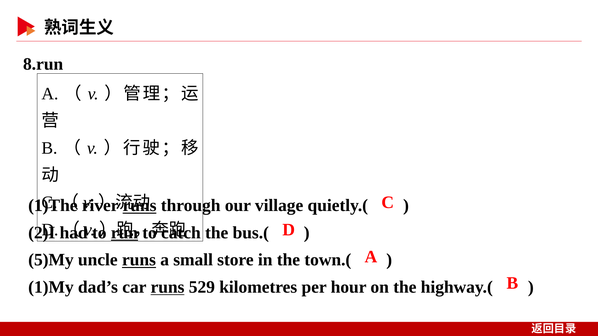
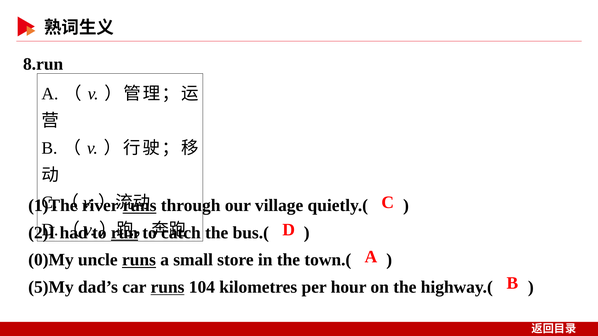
5)My: 5)My -> 0)My
1)My: 1)My -> 5)My
529: 529 -> 104
